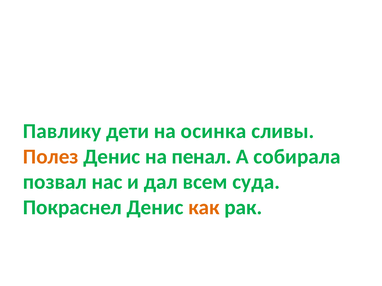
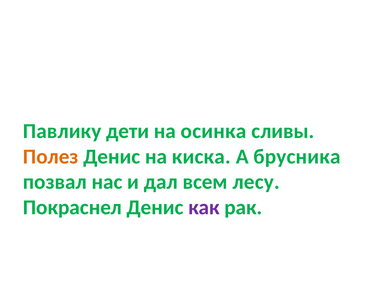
пенал: пенал -> киска
собирала: собирала -> брусника
суда: суда -> лесу
как colour: orange -> purple
